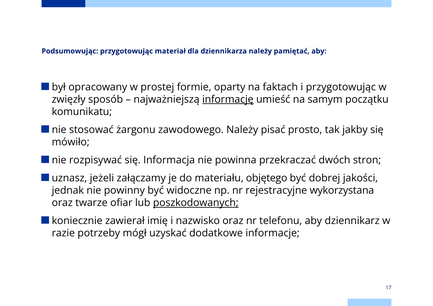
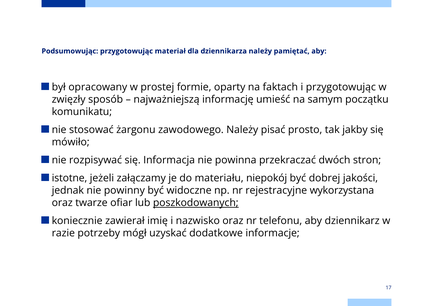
informację underline: present -> none
uznasz: uznasz -> istotne
objętego: objętego -> niepokój
